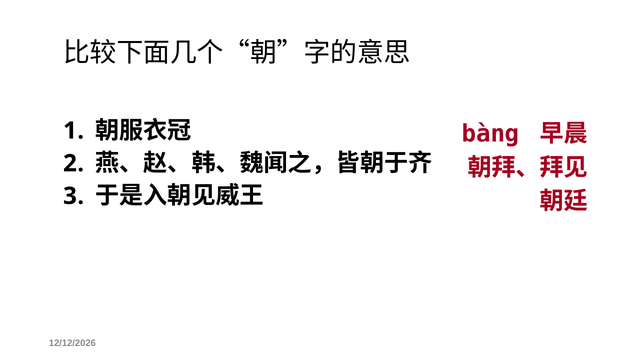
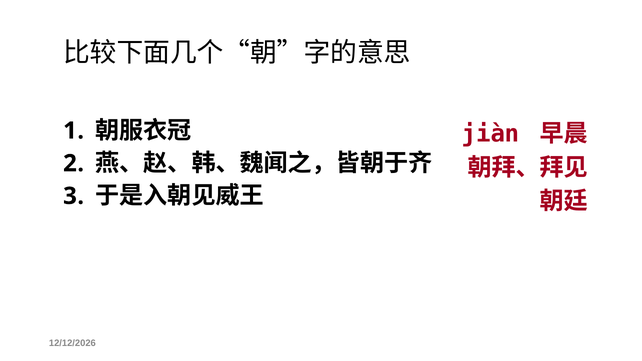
bàng: bàng -> jiàn
